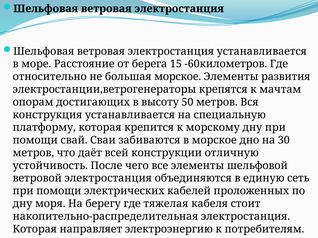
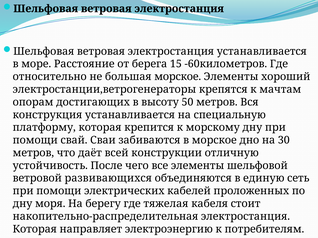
развития: развития -> хороший
ветровой электростанция: электростанция -> развивающихся
